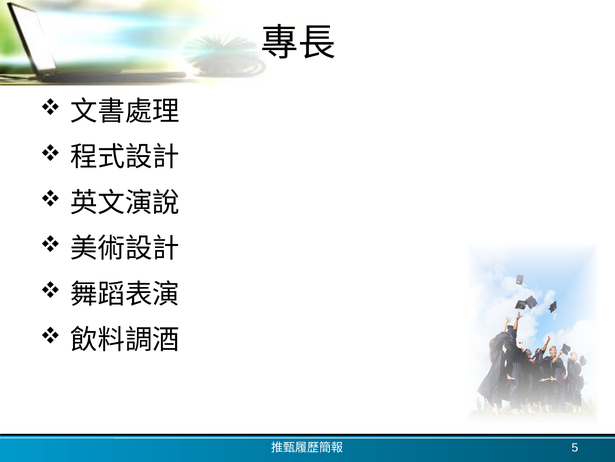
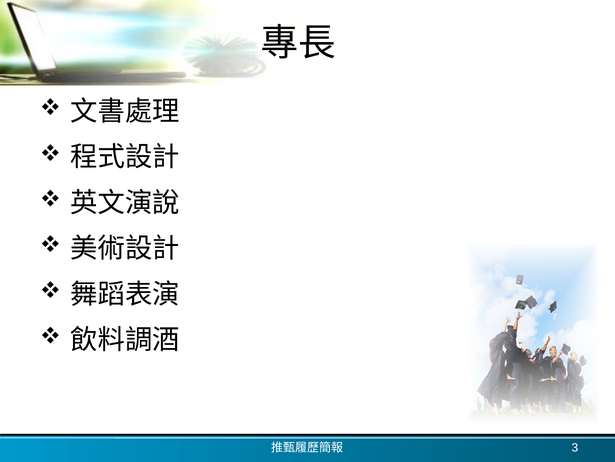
5: 5 -> 3
